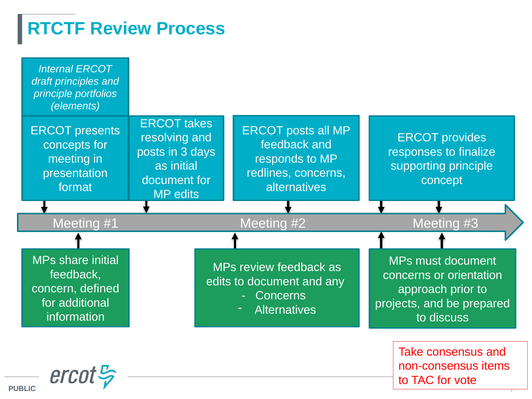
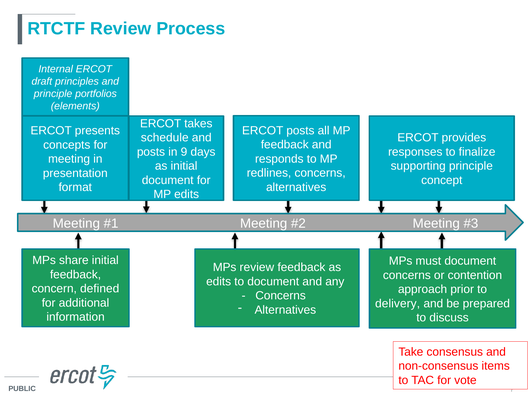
resolving: resolving -> schedule
3: 3 -> 9
orientation: orientation -> contention
projects: projects -> delivery
